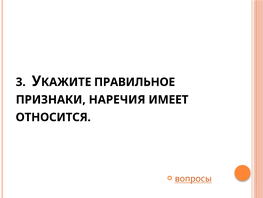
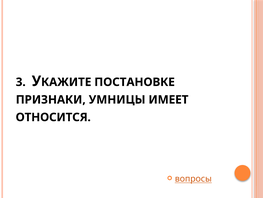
ПРАВИЛЬНОЕ: ПРАВИЛЬНОЕ -> ПОСТАНОВКЕ
НАРЕЧИЯ: НАРЕЧИЯ -> УМНИЦЫ
